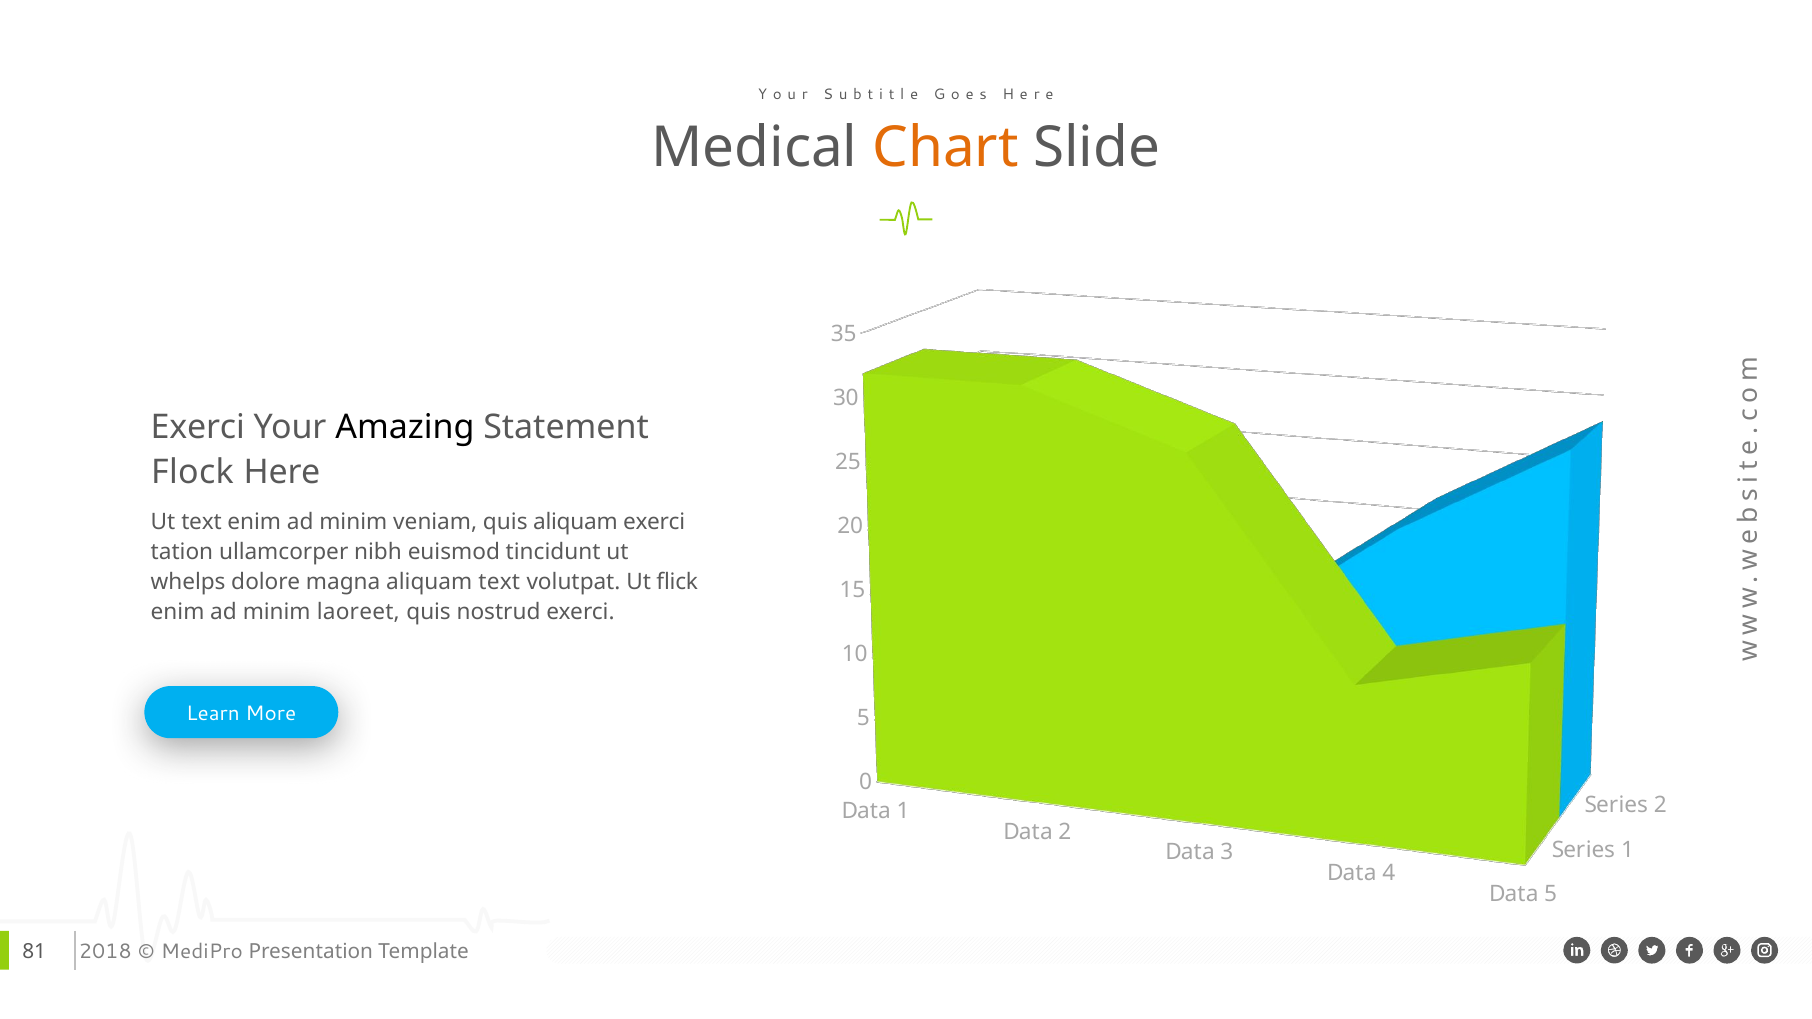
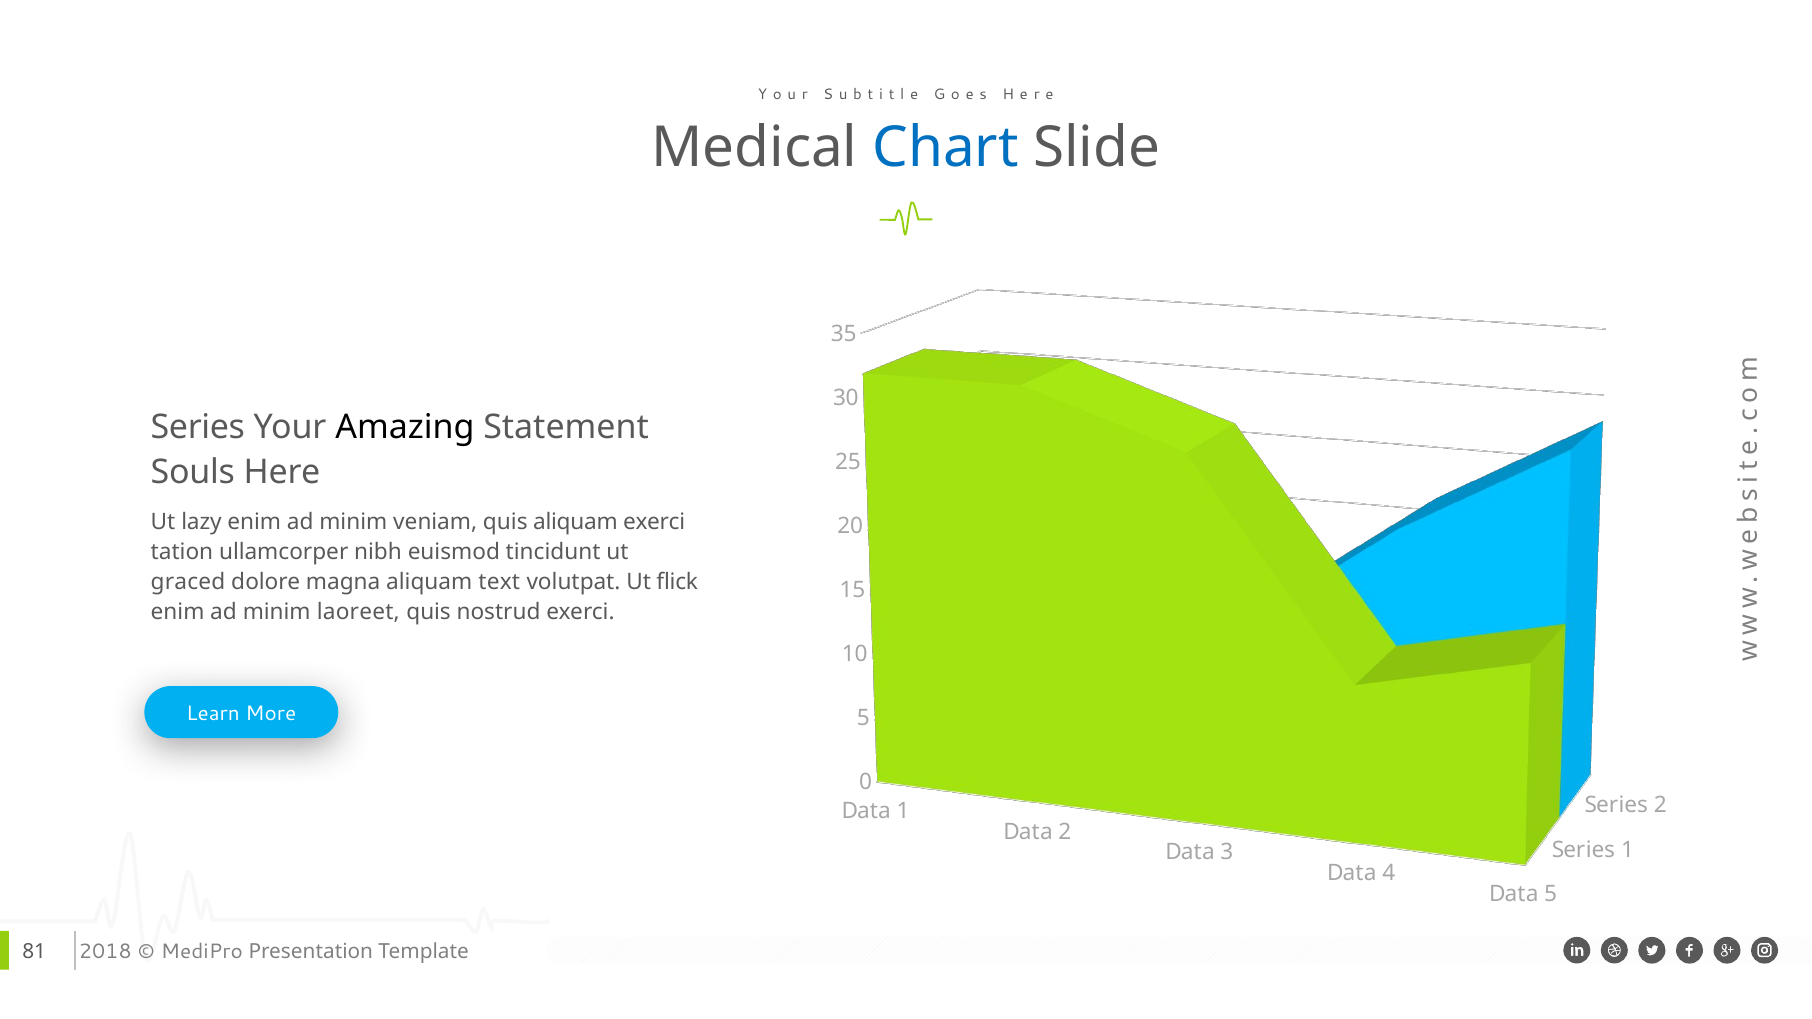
Chart colour: orange -> blue
Exerci at (198, 428): Exerci -> Series
Flock: Flock -> Souls
Ut text: text -> lazy
whelps: whelps -> graced
